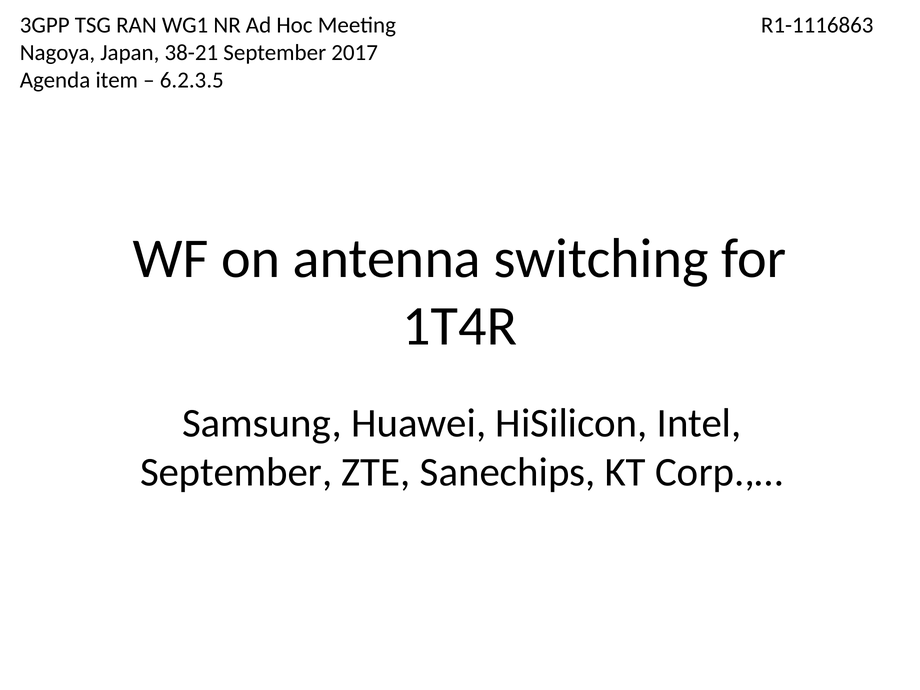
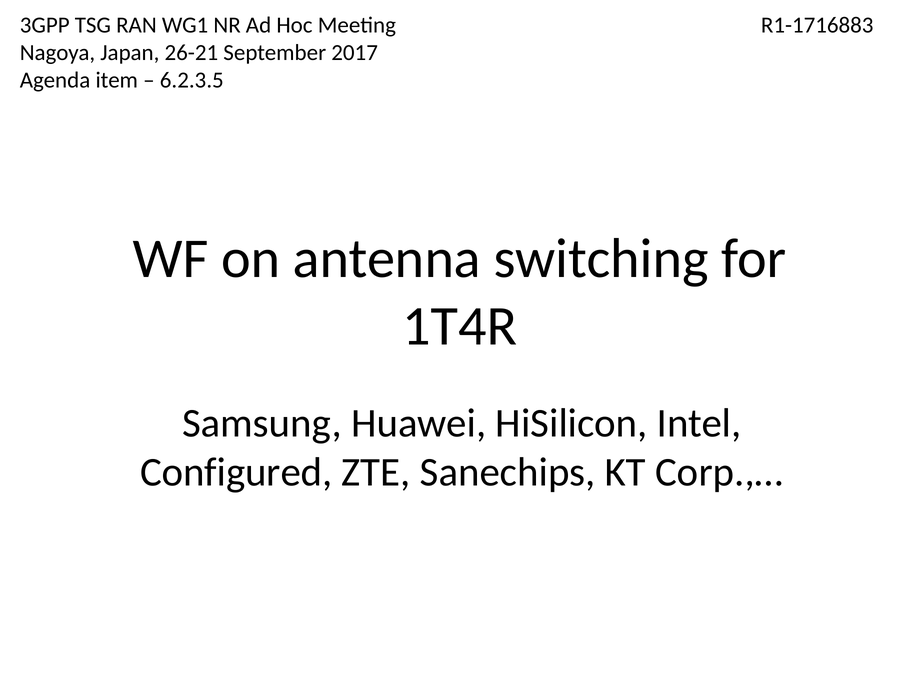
R1-1116863: R1-1116863 -> R1-1716883
38-21: 38-21 -> 26-21
September at (236, 472): September -> Configured
